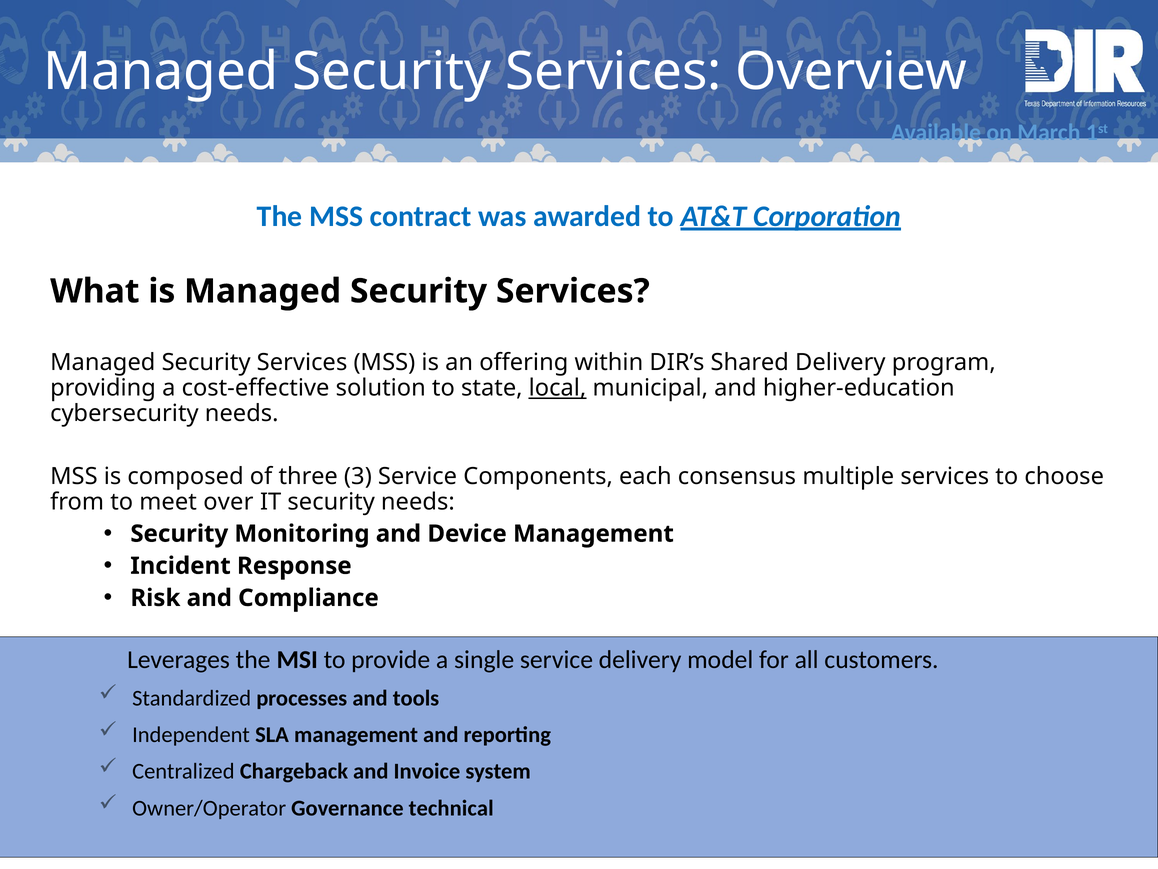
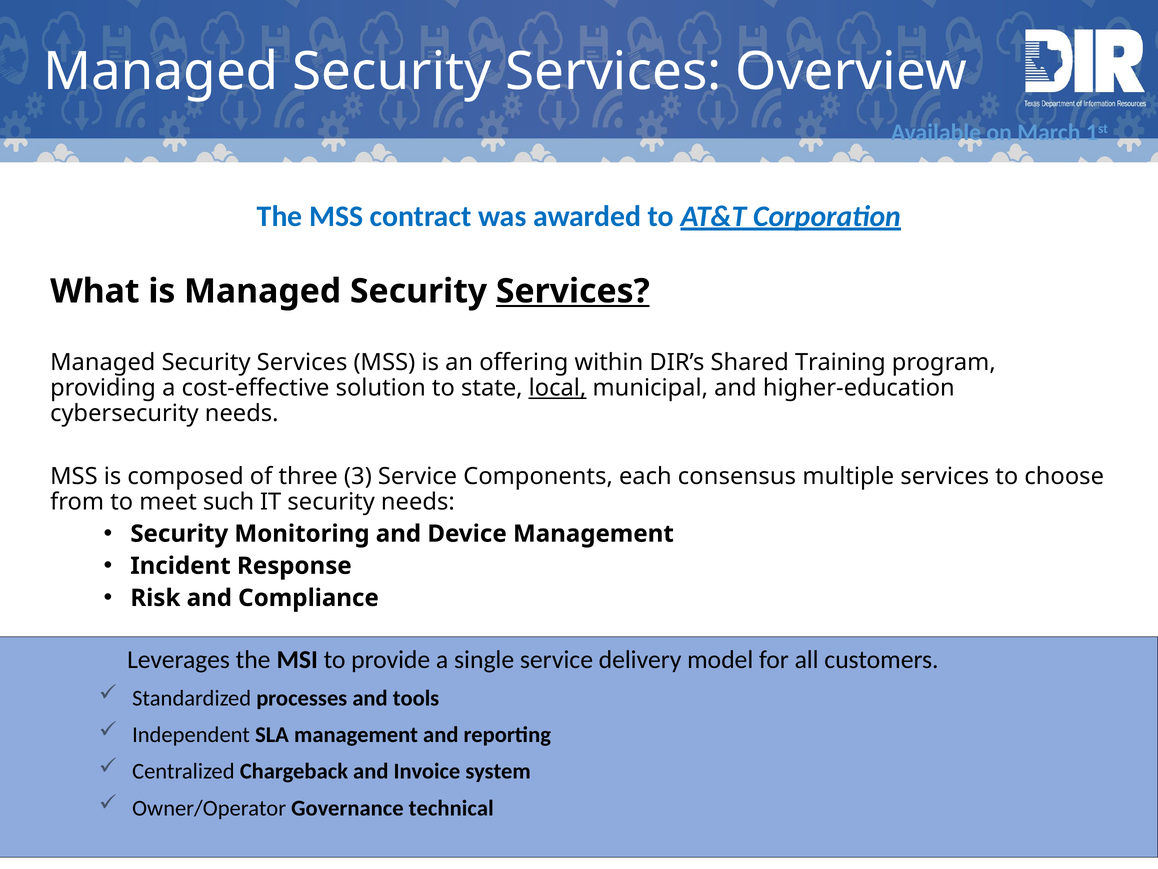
Services at (573, 291) underline: none -> present
Shared Delivery: Delivery -> Training
over: over -> such
